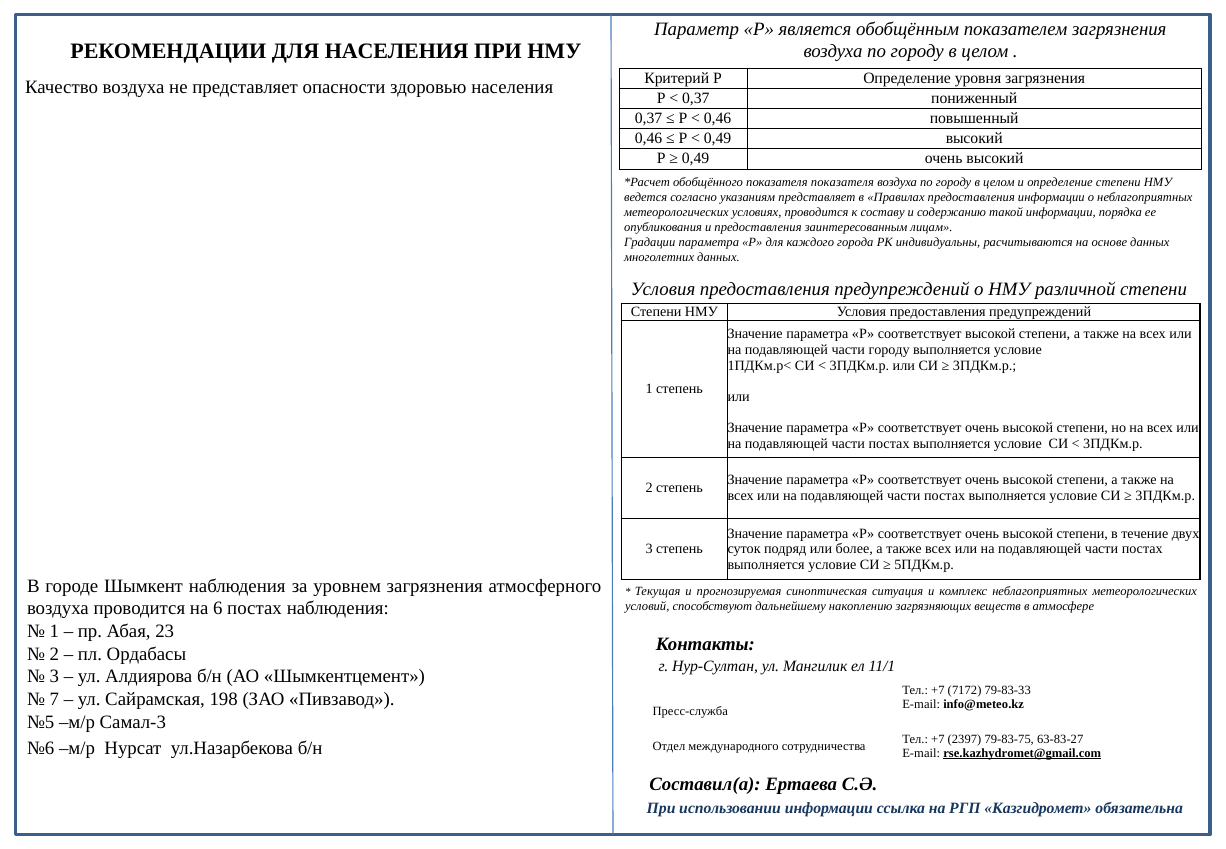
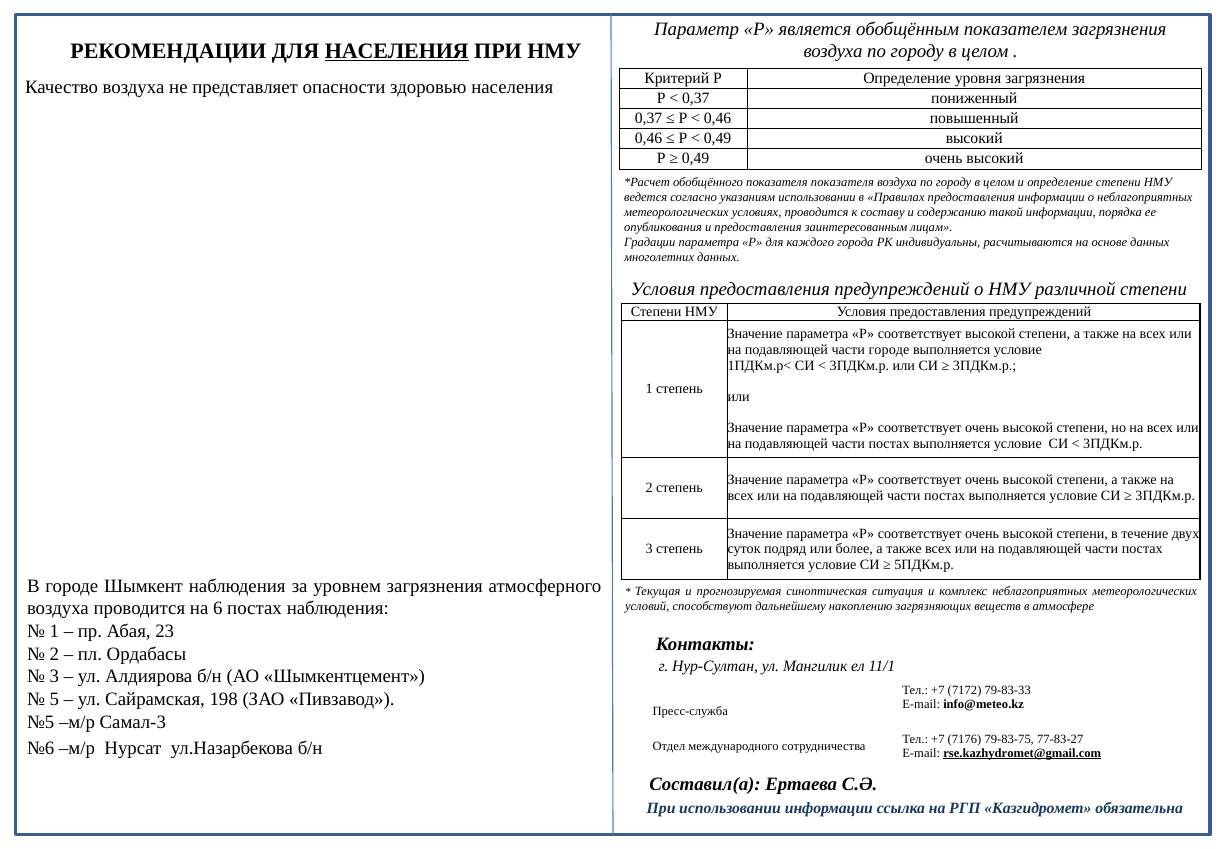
НАСЕЛЕНИЯ at (397, 51) underline: none -> present
указаниям представляет: представляет -> использовании
части городу: городу -> городе
7: 7 -> 5
2397: 2397 -> 7176
63-83-27: 63-83-27 -> 77-83-27
